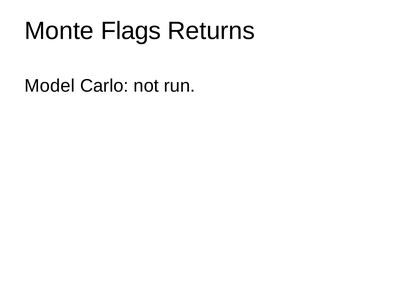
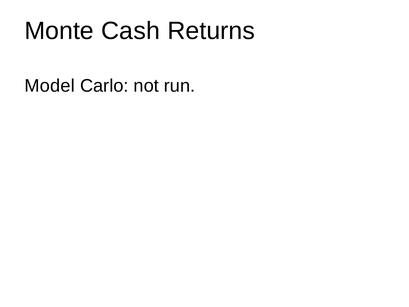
Flags: Flags -> Cash
